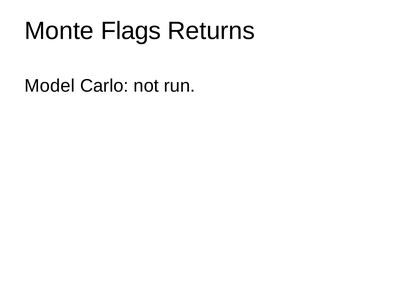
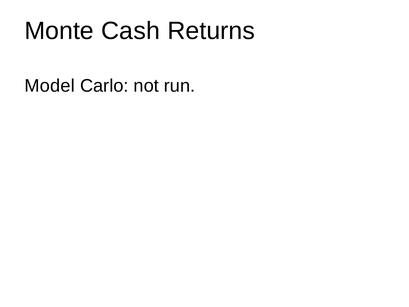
Flags: Flags -> Cash
